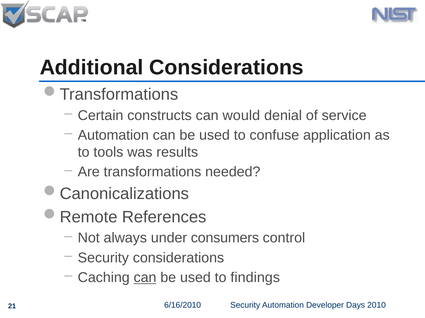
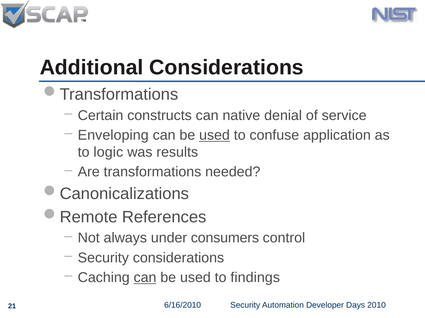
would: would -> native
Automation at (113, 136): Automation -> Enveloping
used at (215, 136) underline: none -> present
tools: tools -> logic
